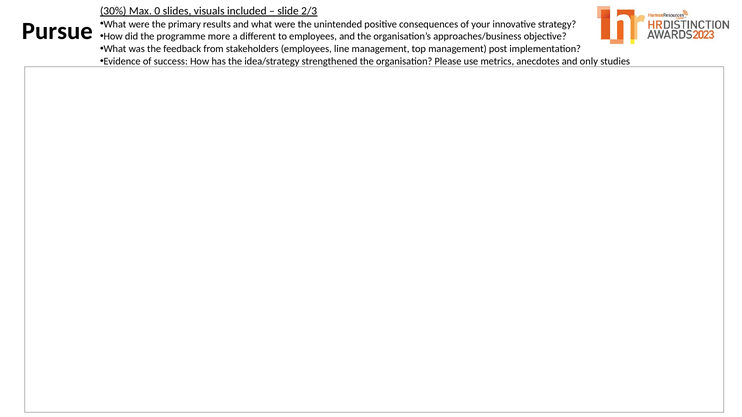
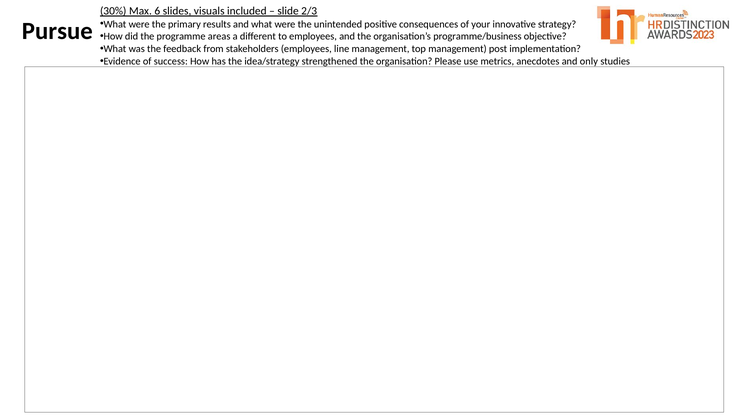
0: 0 -> 6
more: more -> areas
approaches/business: approaches/business -> programme/business
